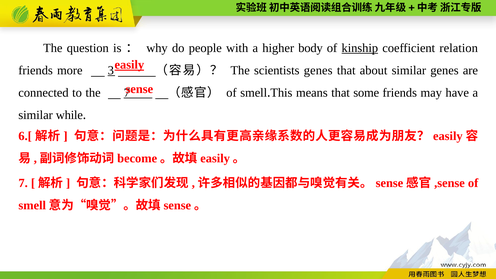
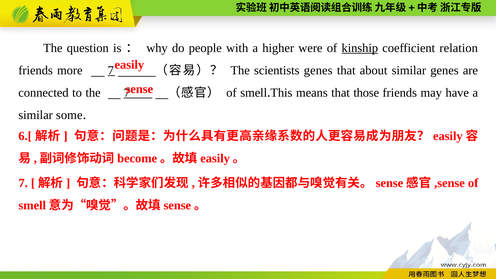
body: body -> were
easily at (129, 65) underline: present -> none
more 3: 3 -> 7
some: some -> those
while: while -> some
